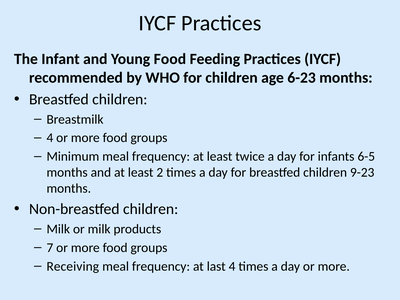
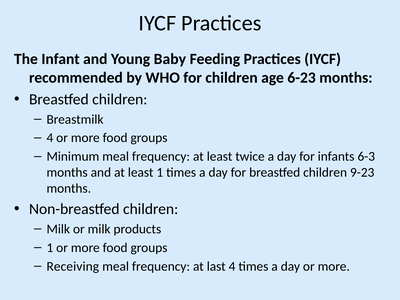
Young Food: Food -> Baby
6-5: 6-5 -> 6-3
least 2: 2 -> 1
7 at (50, 248): 7 -> 1
